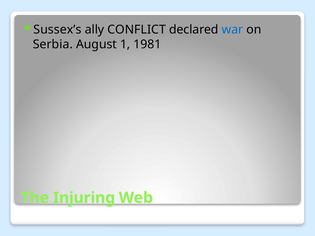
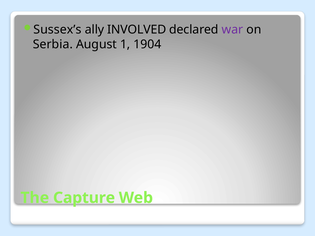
CONFLICT: CONFLICT -> INVOLVED
war colour: blue -> purple
1981: 1981 -> 1904
Injuring: Injuring -> Capture
